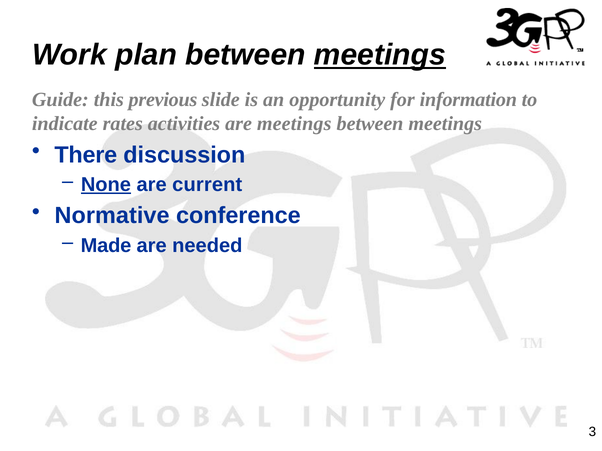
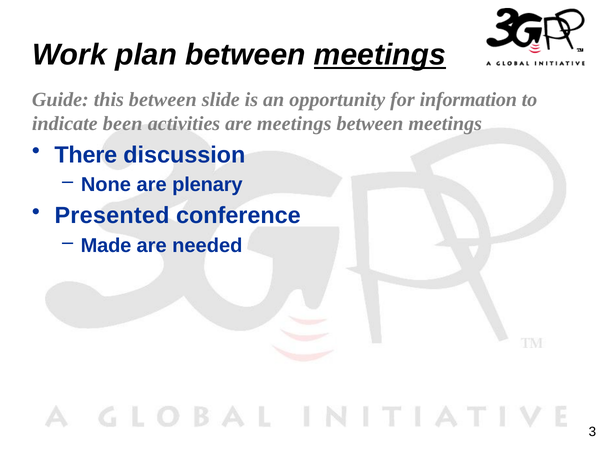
this previous: previous -> between
rates: rates -> been
None underline: present -> none
current: current -> plenary
Normative: Normative -> Presented
